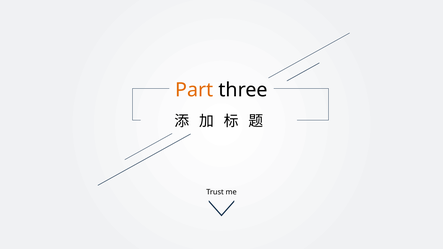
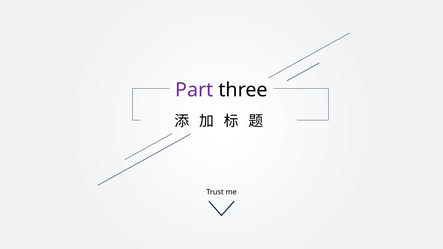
Part colour: orange -> purple
